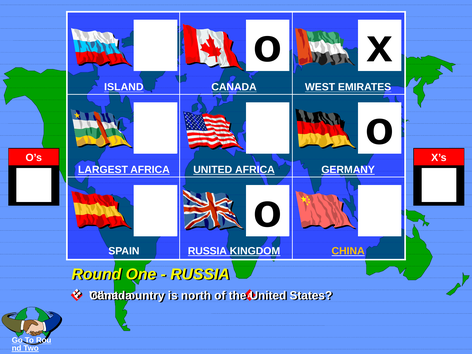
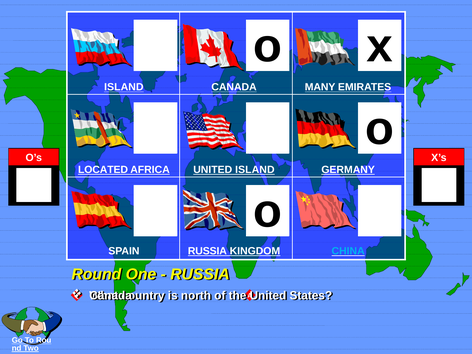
WEST: WEST -> MANY
LARGEST: LARGEST -> LOCATED
UNITED AFRICA: AFRICA -> ISLAND
CHINA colour: yellow -> light blue
